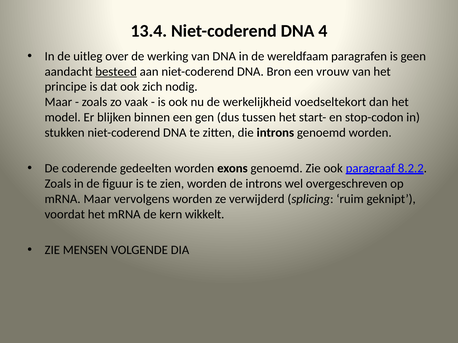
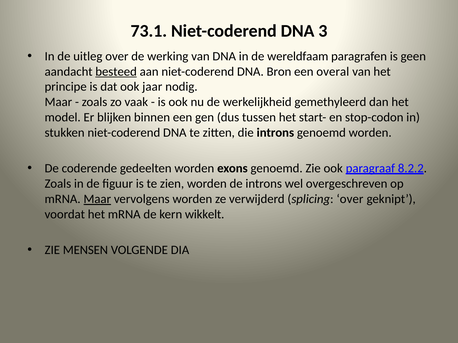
13.4: 13.4 -> 73.1
4: 4 -> 3
vrouw: vrouw -> overal
zich: zich -> jaar
voedseltekort: voedseltekort -> gemethyleerd
Maar at (97, 199) underline: none -> present
splicing ruim: ruim -> over
